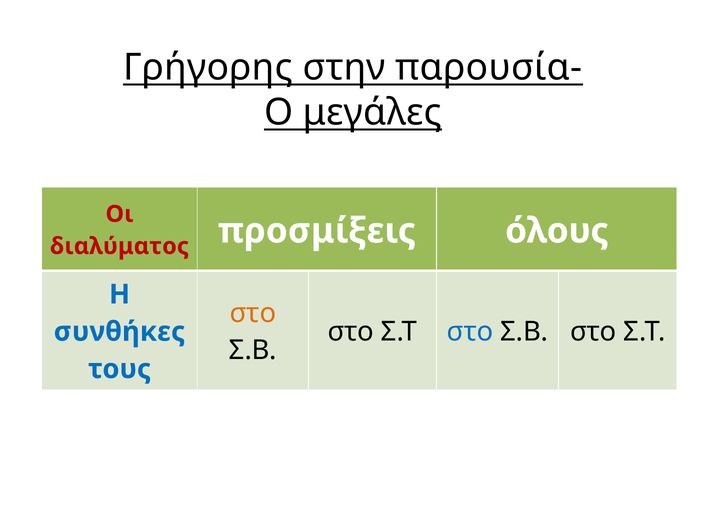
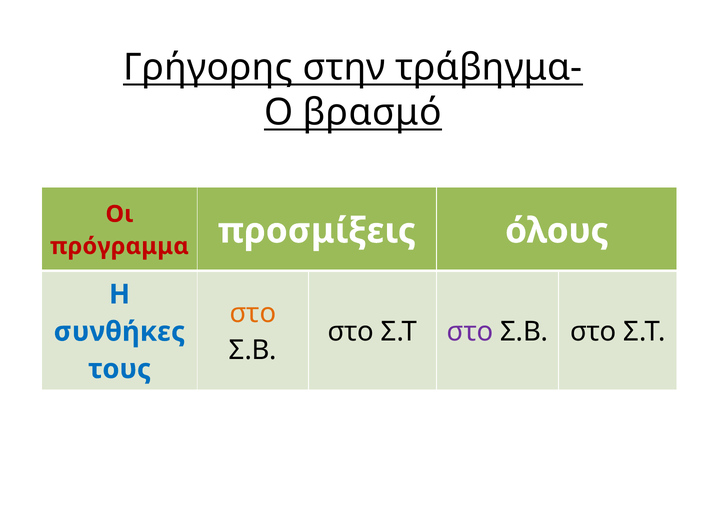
παρουσία-: παρουσία- -> τράβηγμα-
μεγάλες: μεγάλες -> βρασμό
διαλύματος: διαλύματος -> πρόγραμμα
στο at (470, 331) colour: blue -> purple
